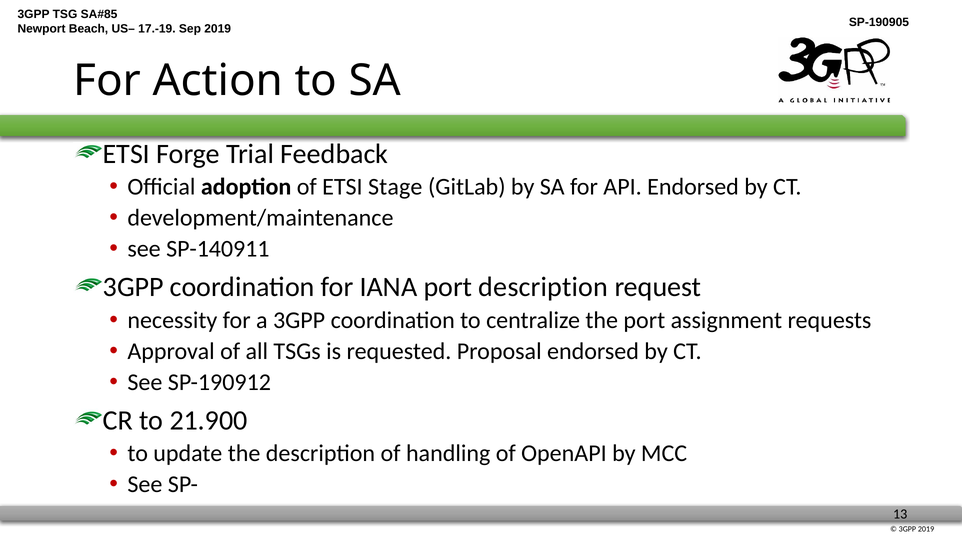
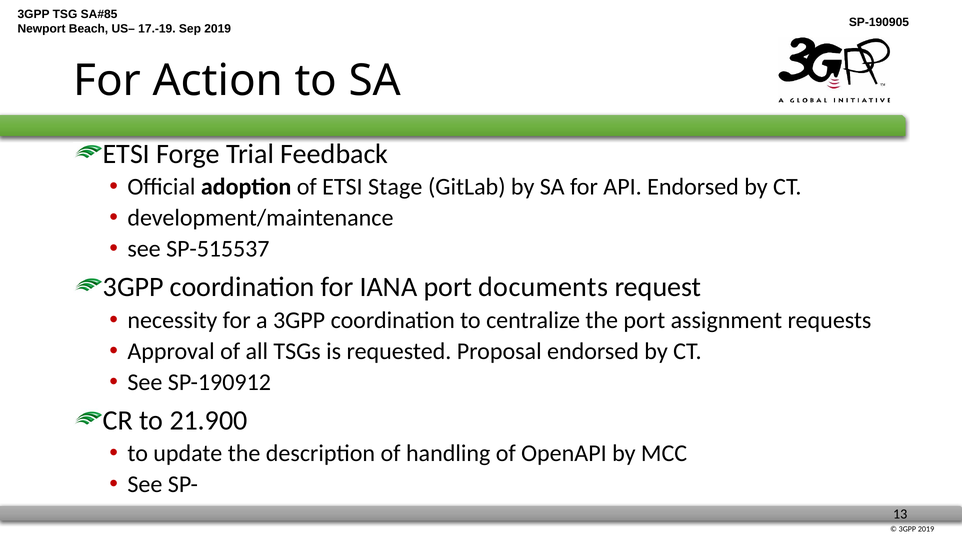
SP-140911: SP-140911 -> SP-515537
port description: description -> documents
